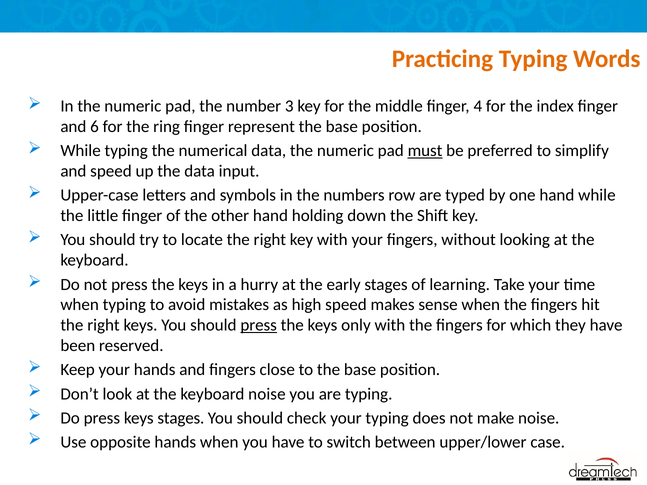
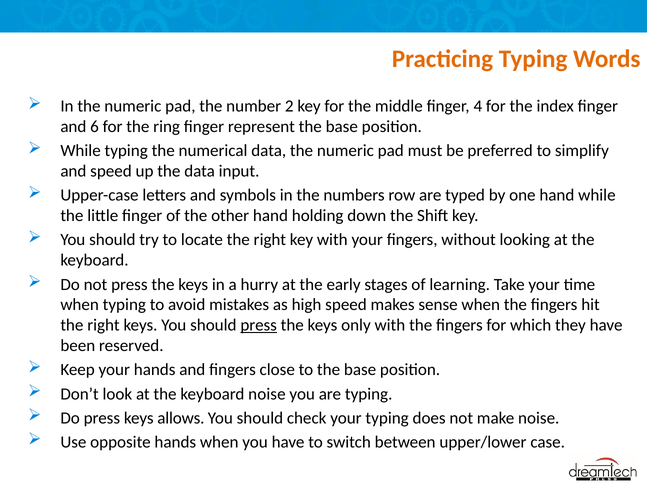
3: 3 -> 2
must underline: present -> none
keys stages: stages -> allows
